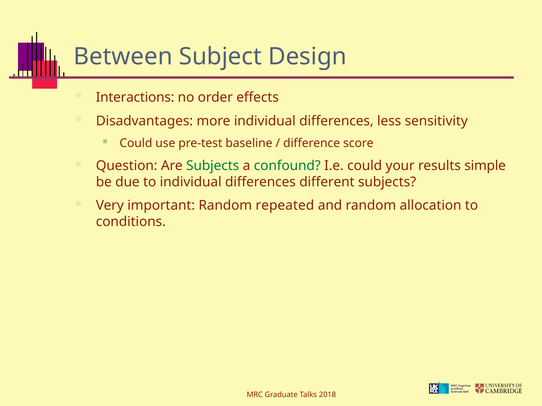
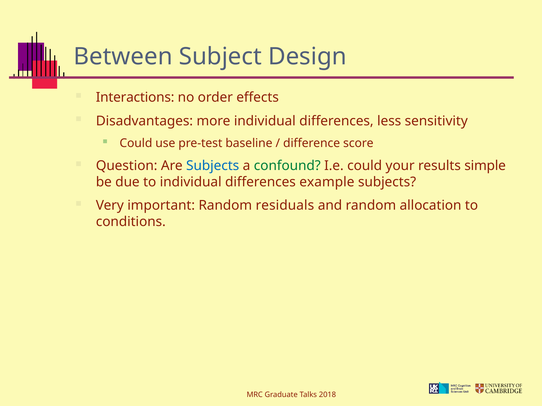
Subjects at (213, 166) colour: green -> blue
different: different -> example
repeated: repeated -> residuals
